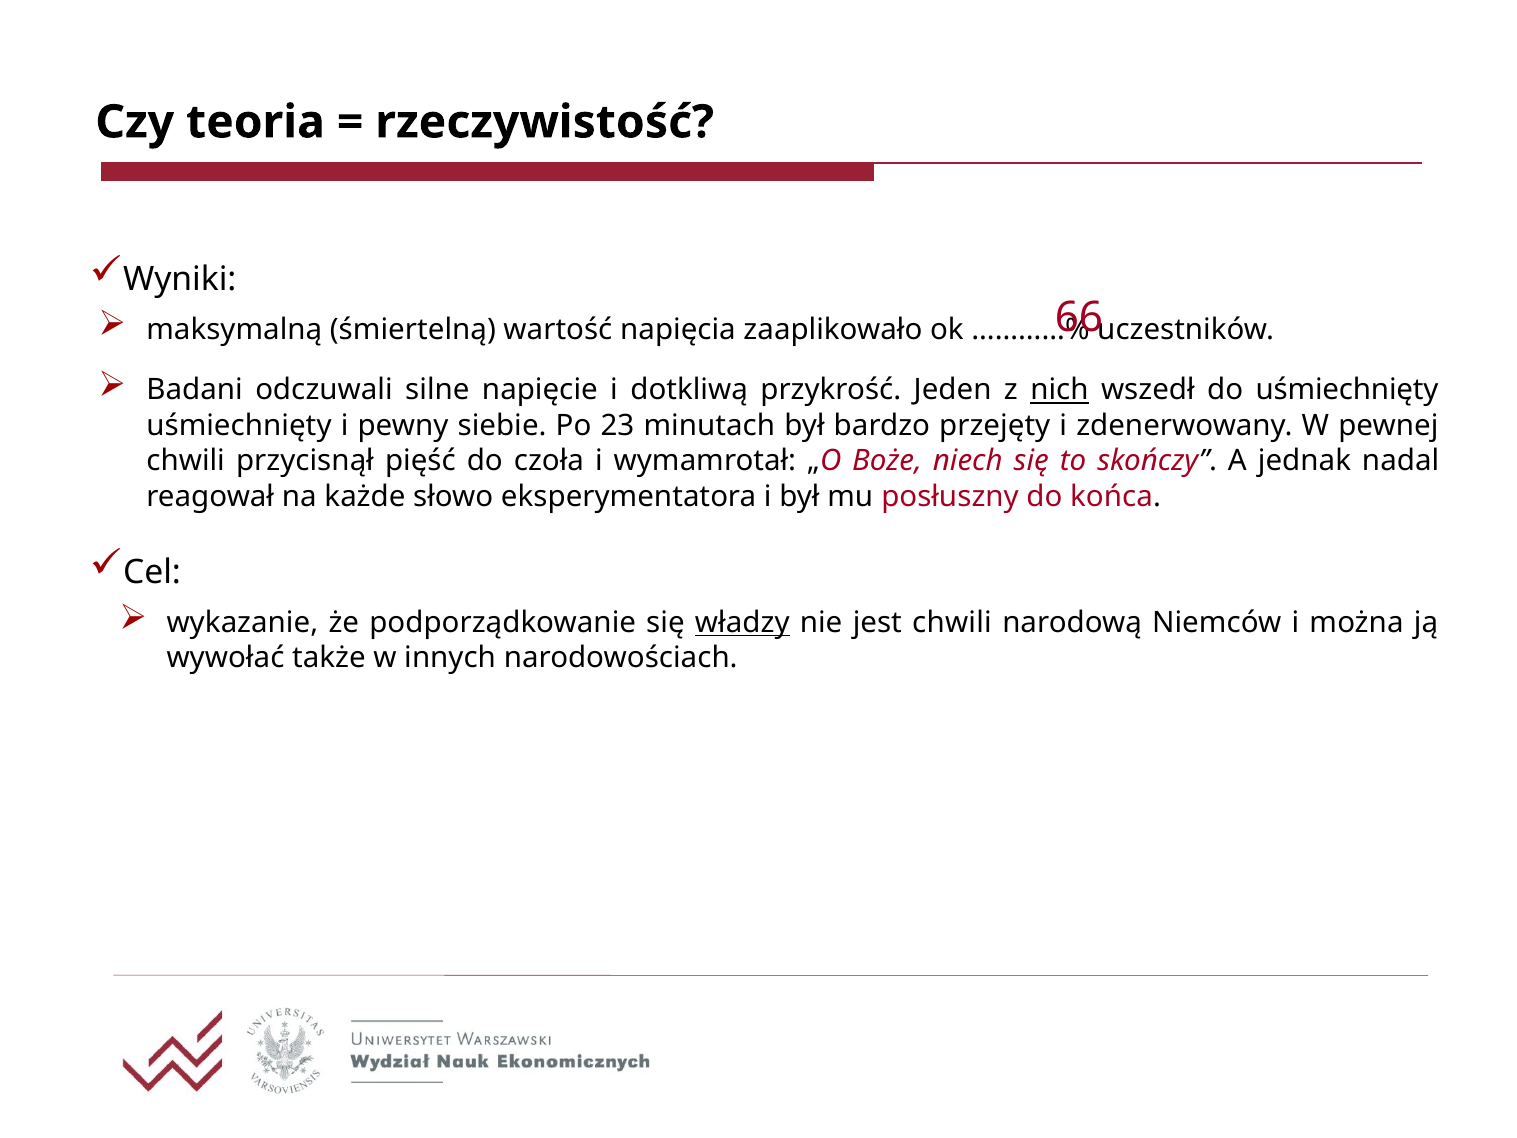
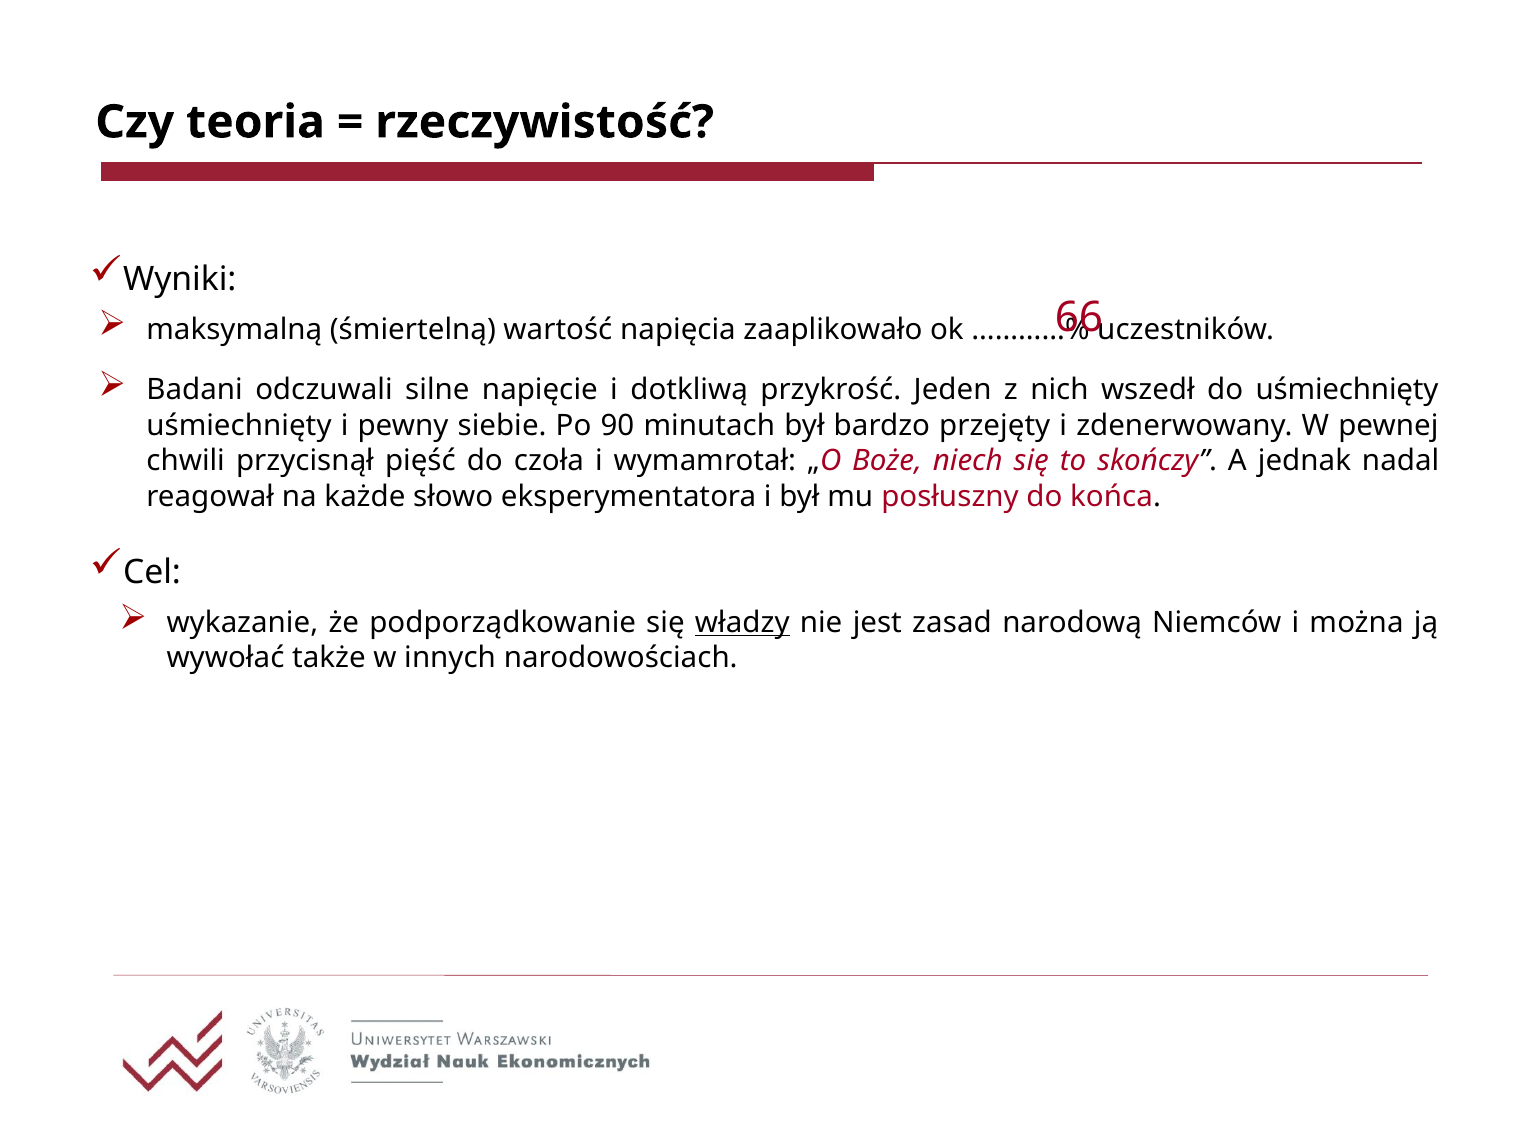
nich underline: present -> none
23: 23 -> 90
jest chwili: chwili -> zasad
